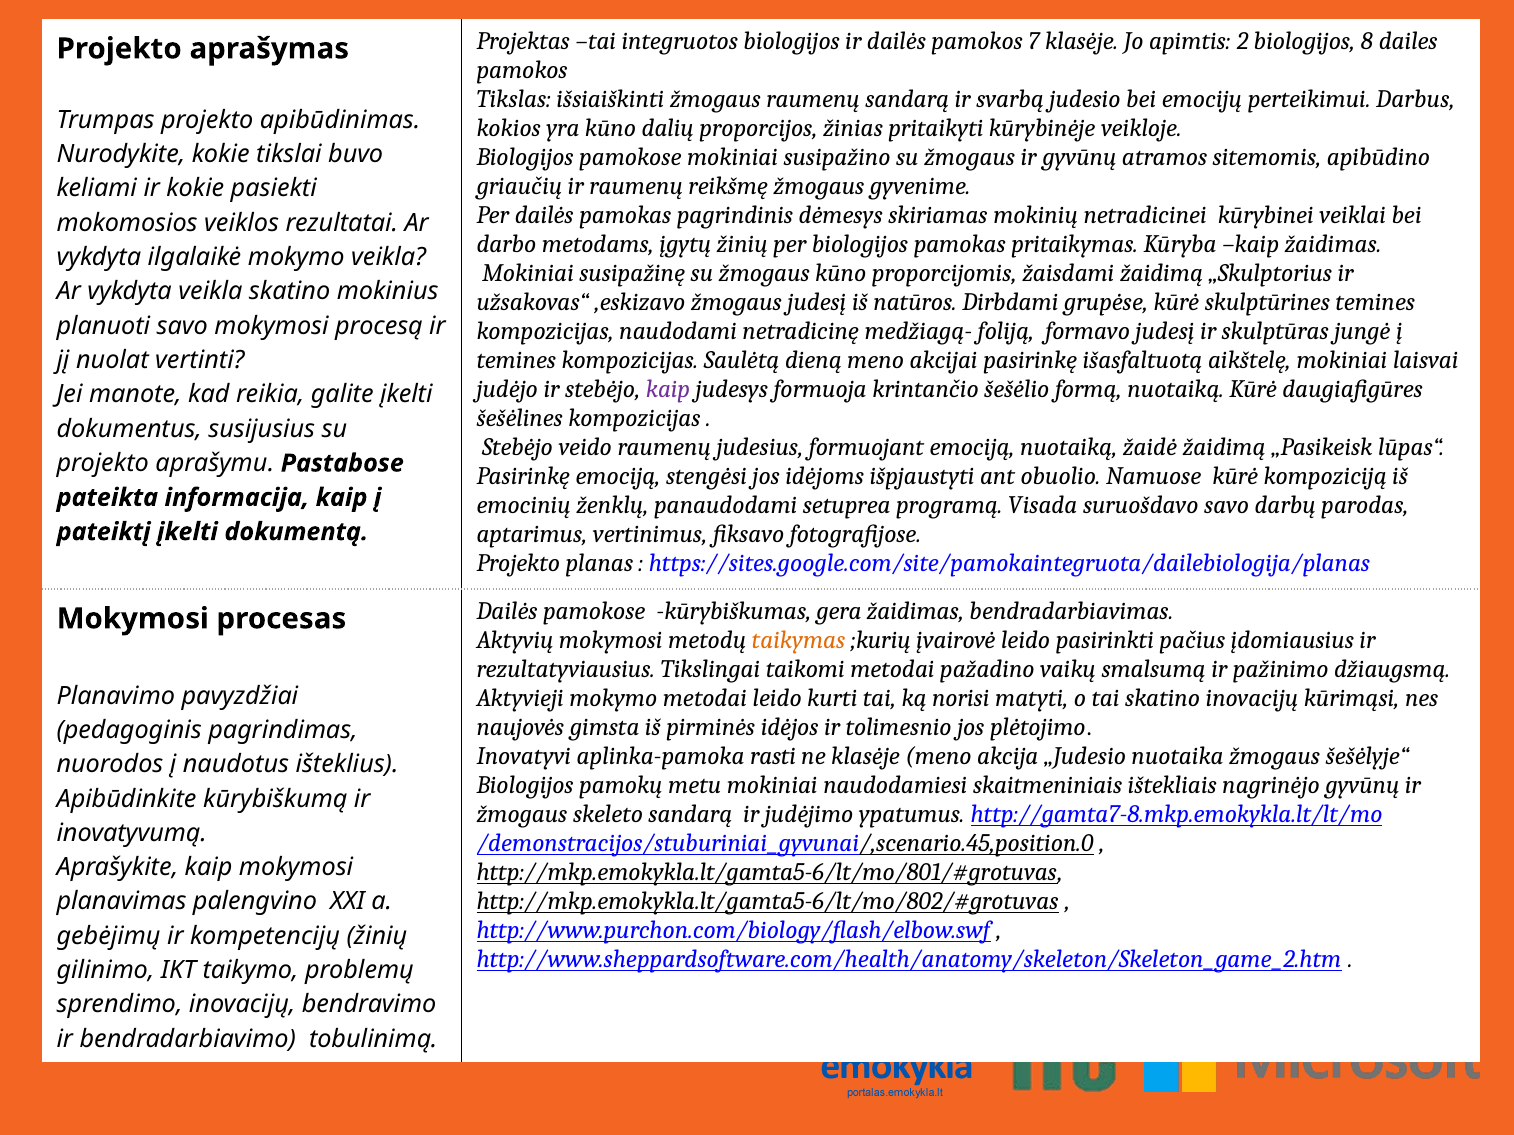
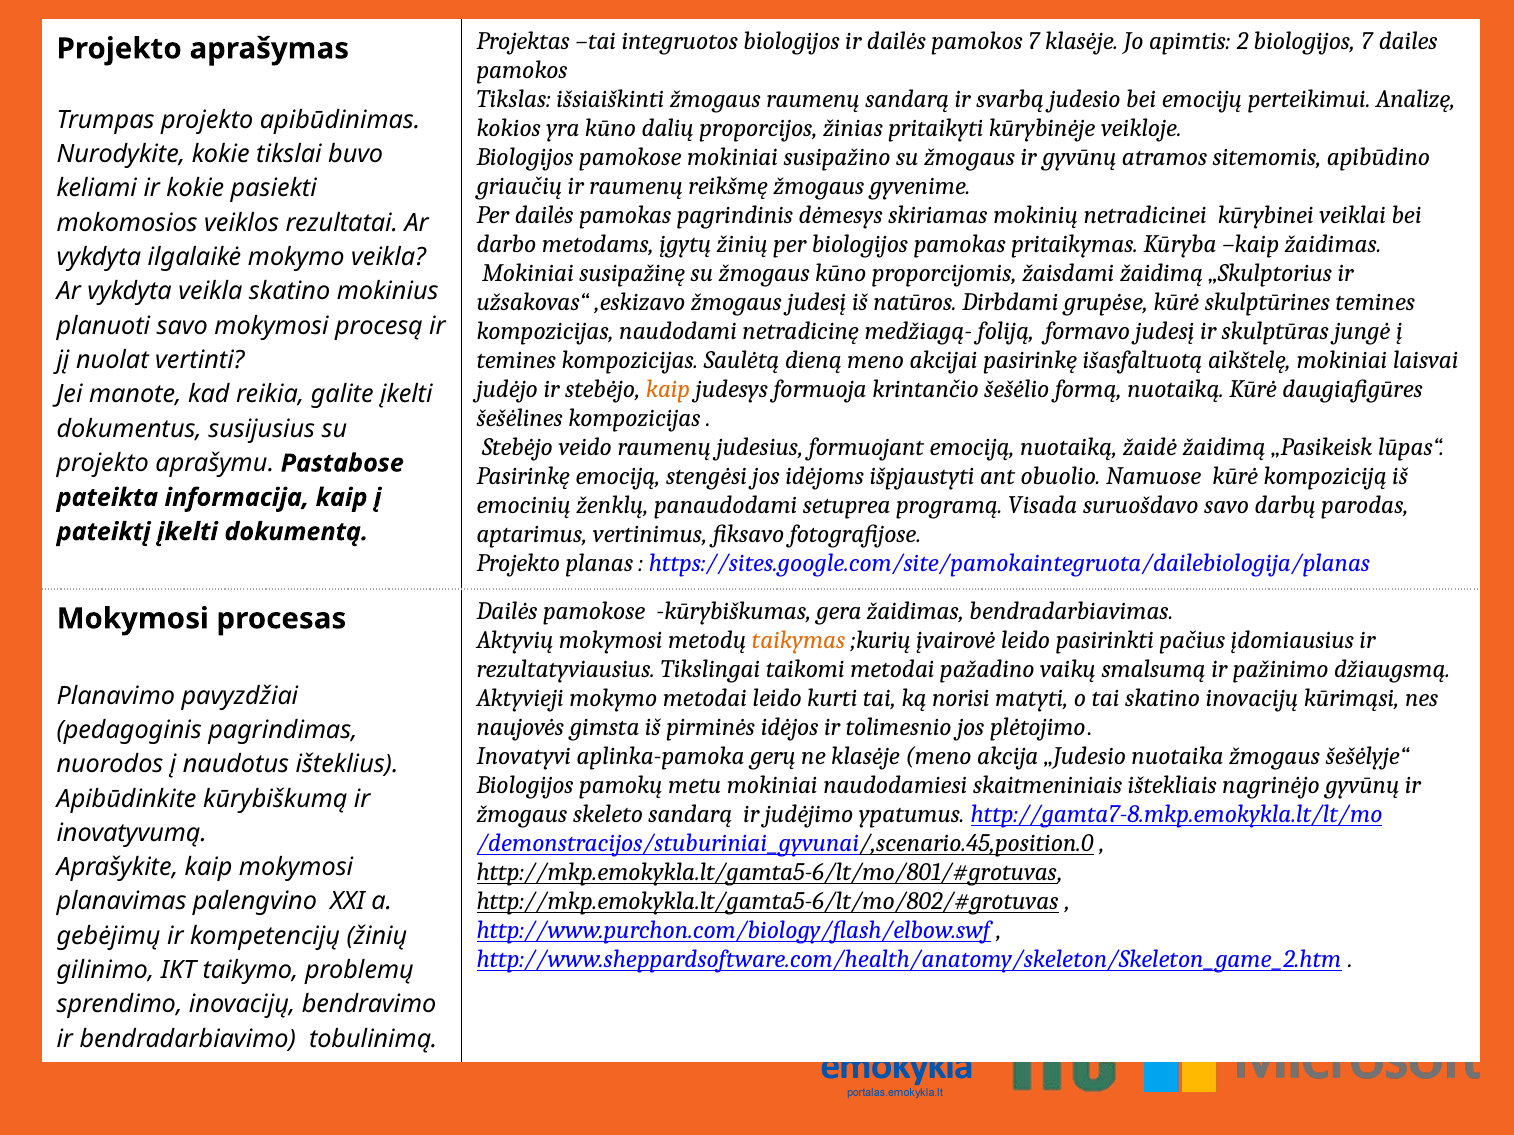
biologijos 8: 8 -> 7
Darbus: Darbus -> Analizę
kaip at (668, 390) colour: purple -> orange
rasti: rasti -> gerų
